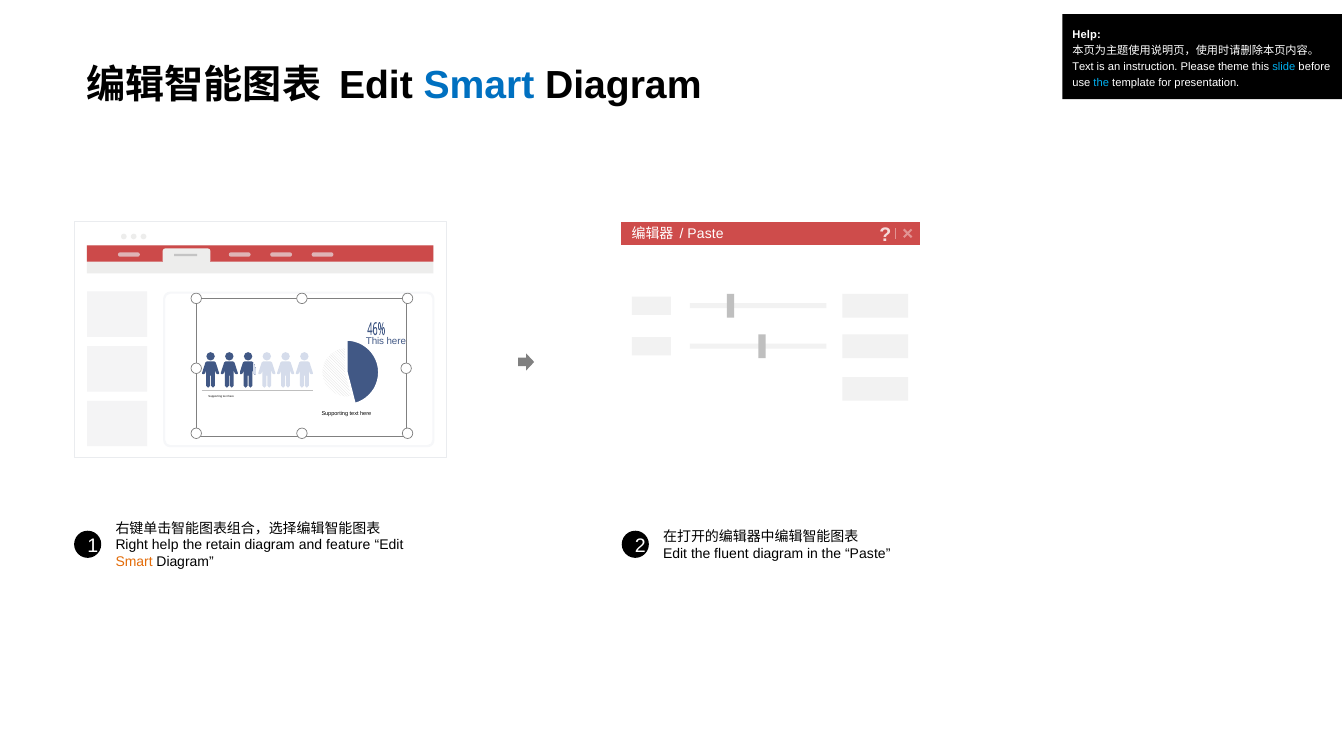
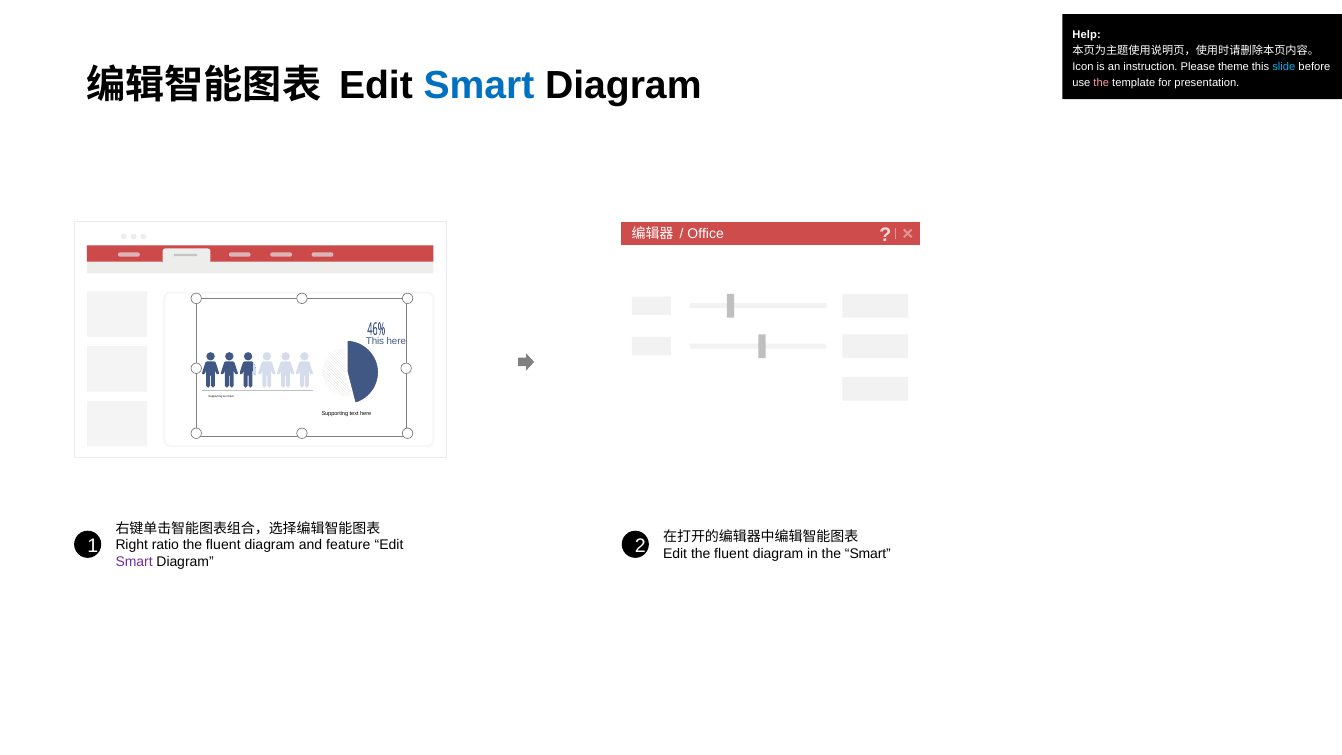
Text at (1083, 67): Text -> Icon
the at (1101, 83) colour: light blue -> pink
Paste at (706, 234): Paste -> Office
Right help: help -> ratio
retain at (223, 545): retain -> fluent
the Paste: Paste -> Smart
Smart at (134, 562) colour: orange -> purple
